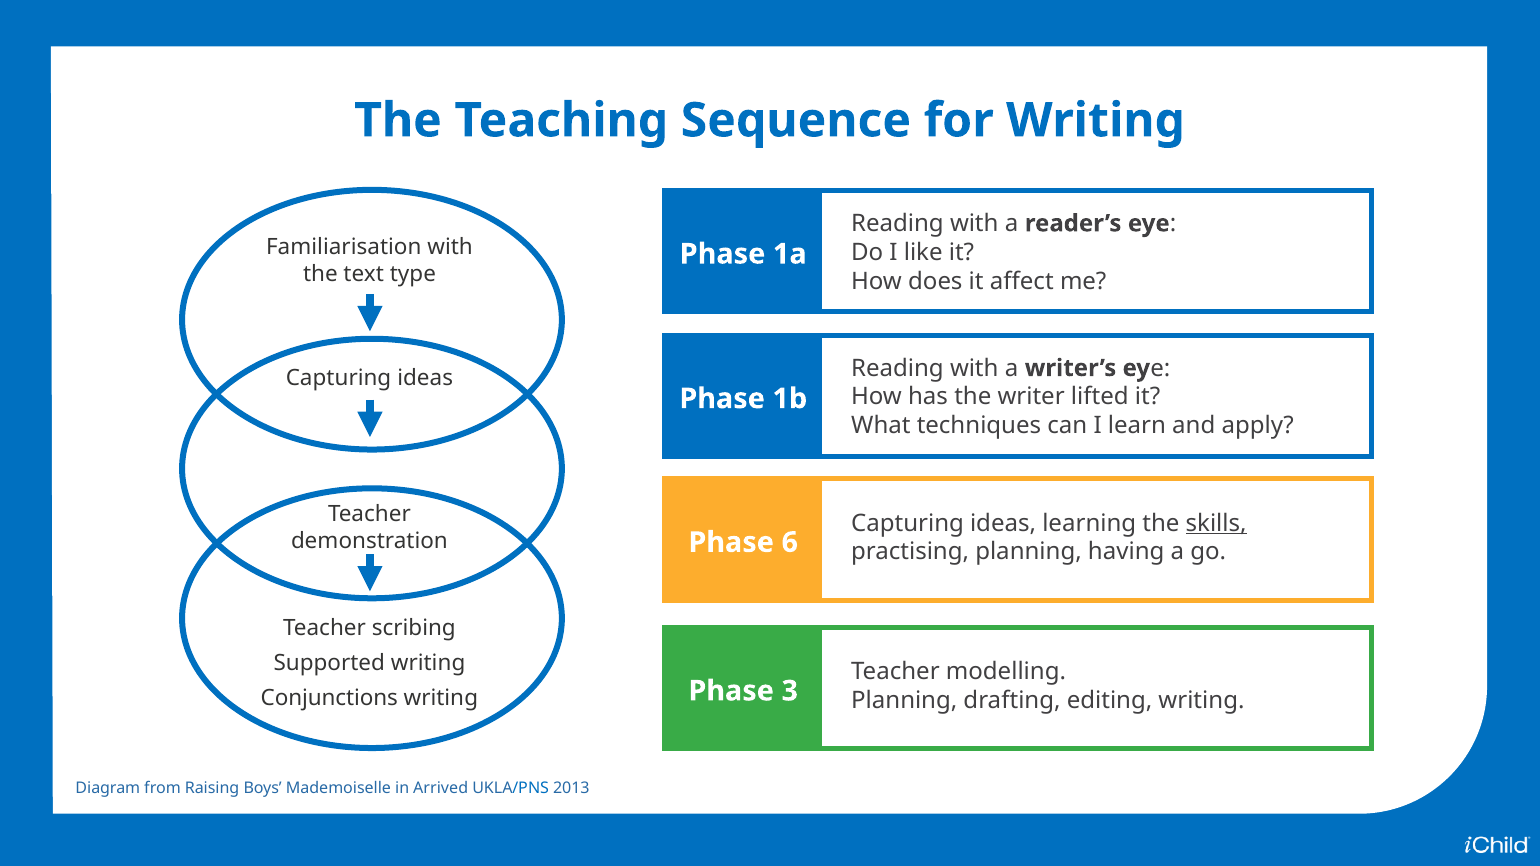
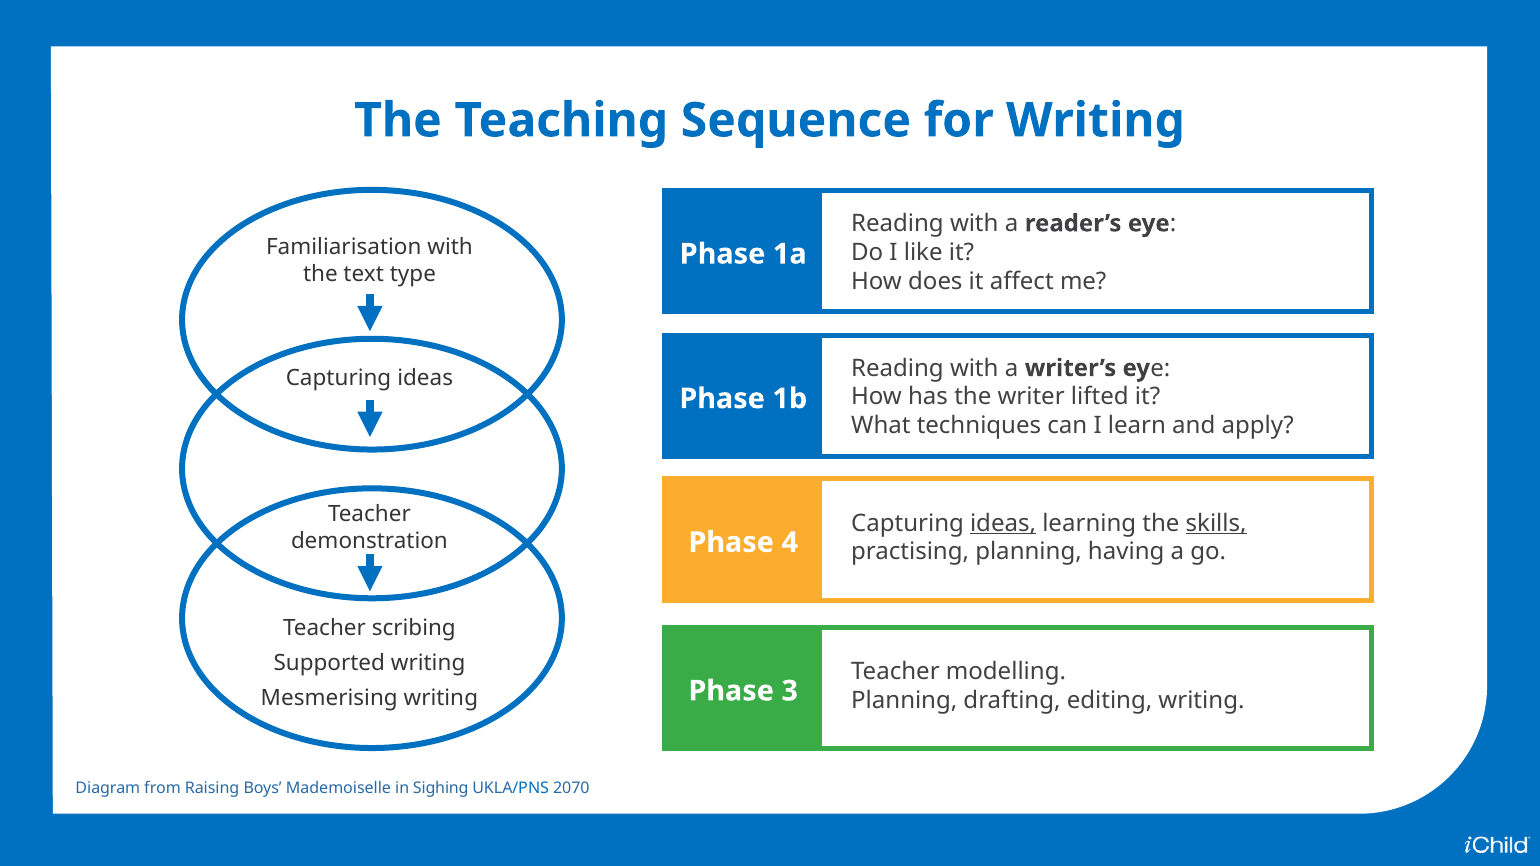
ideas at (1003, 523) underline: none -> present
6: 6 -> 4
Conjunctions: Conjunctions -> Mesmerising
Arrived: Arrived -> Sighing
2013: 2013 -> 2070
